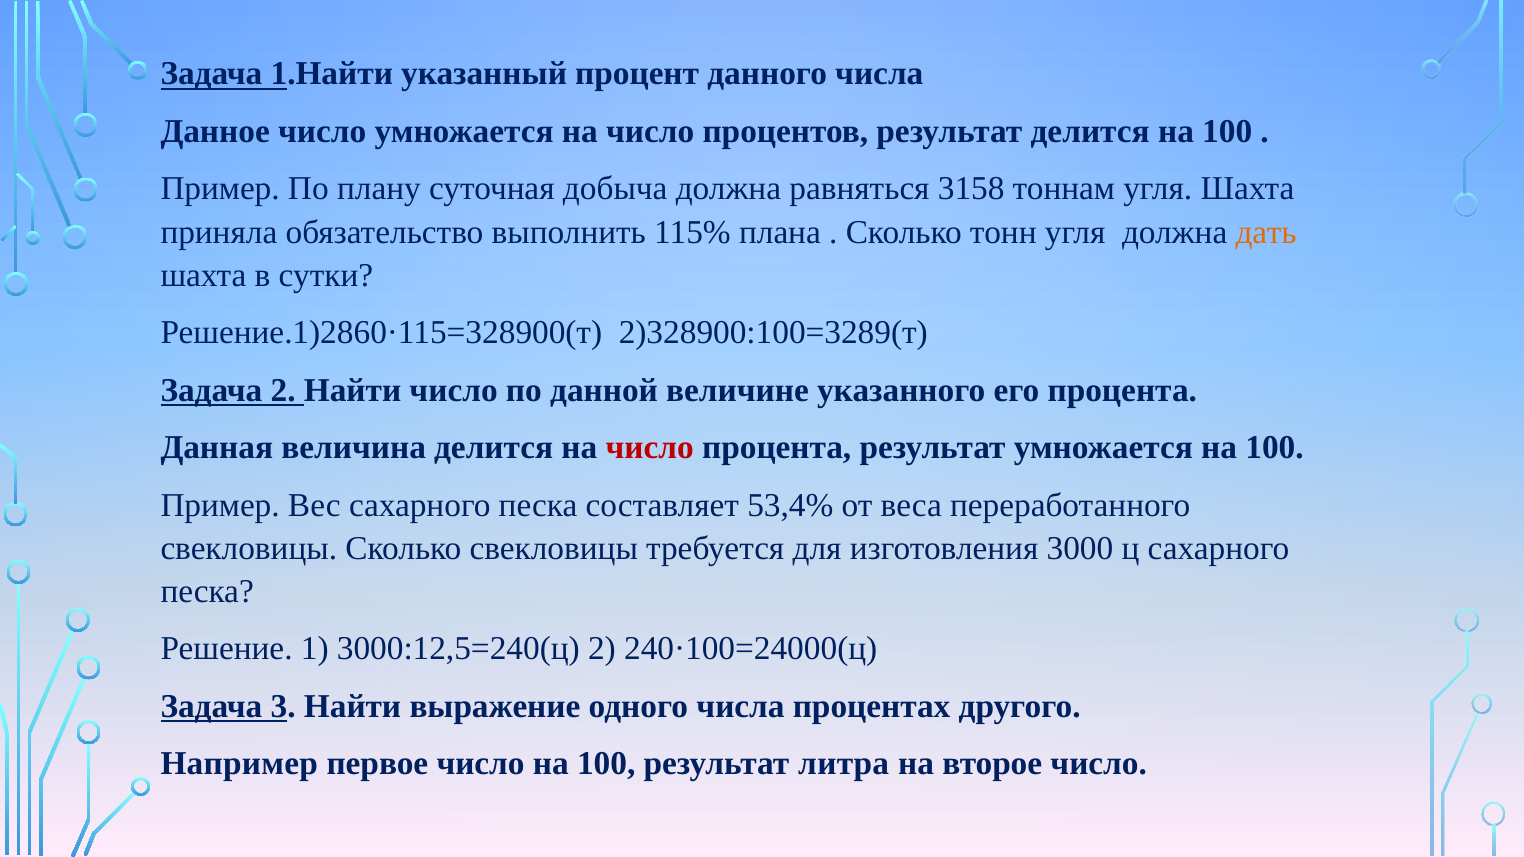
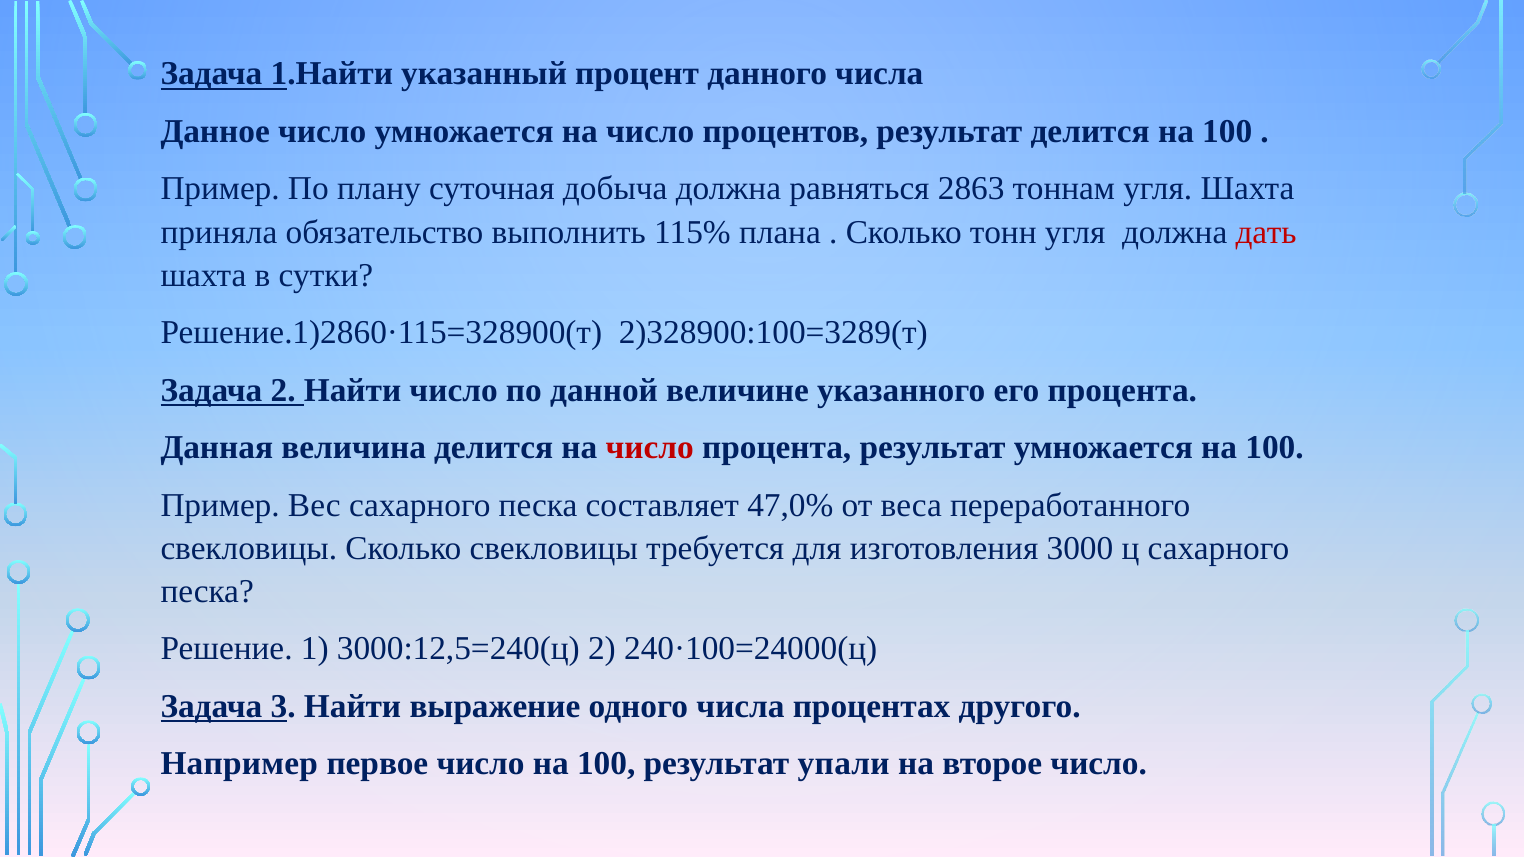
3158: 3158 -> 2863
дать colour: orange -> red
53,4%: 53,4% -> 47,0%
литра: литра -> упали
